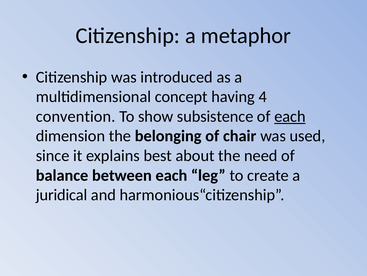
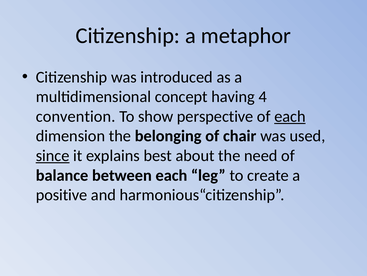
subsistence: subsistence -> perspective
since underline: none -> present
juridical: juridical -> positive
